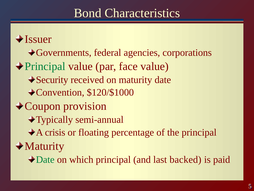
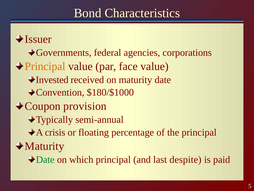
Principal at (45, 66) colour: green -> orange
Security: Security -> Invested
$120/$1000: $120/$1000 -> $180/$1000
backed: backed -> despite
